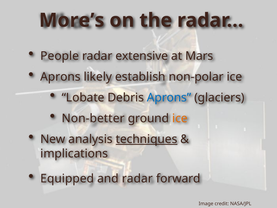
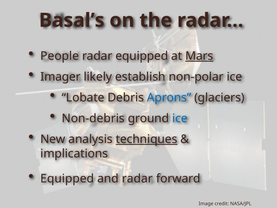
More’s: More’s -> Basal’s
radar extensive: extensive -> equipped
Mars underline: none -> present
Aprons at (60, 77): Aprons -> Imager
Non-better: Non-better -> Non-debris
ice at (180, 118) colour: orange -> blue
